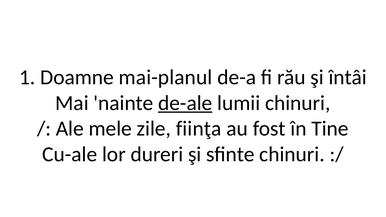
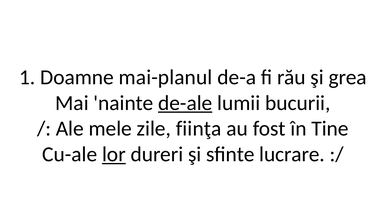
întâi: întâi -> grea
lumii chinuri: chinuri -> bucurii
lor underline: none -> present
sfinte chinuri: chinuri -> lucrare
